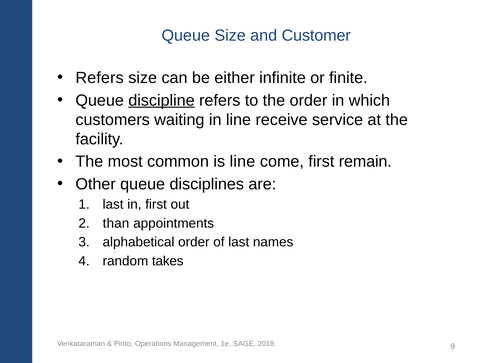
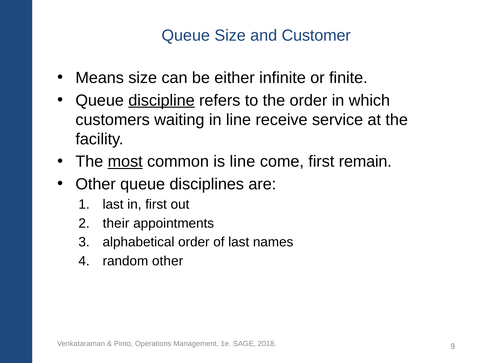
Refers at (100, 78): Refers -> Means
most underline: none -> present
than: than -> their
random takes: takes -> other
